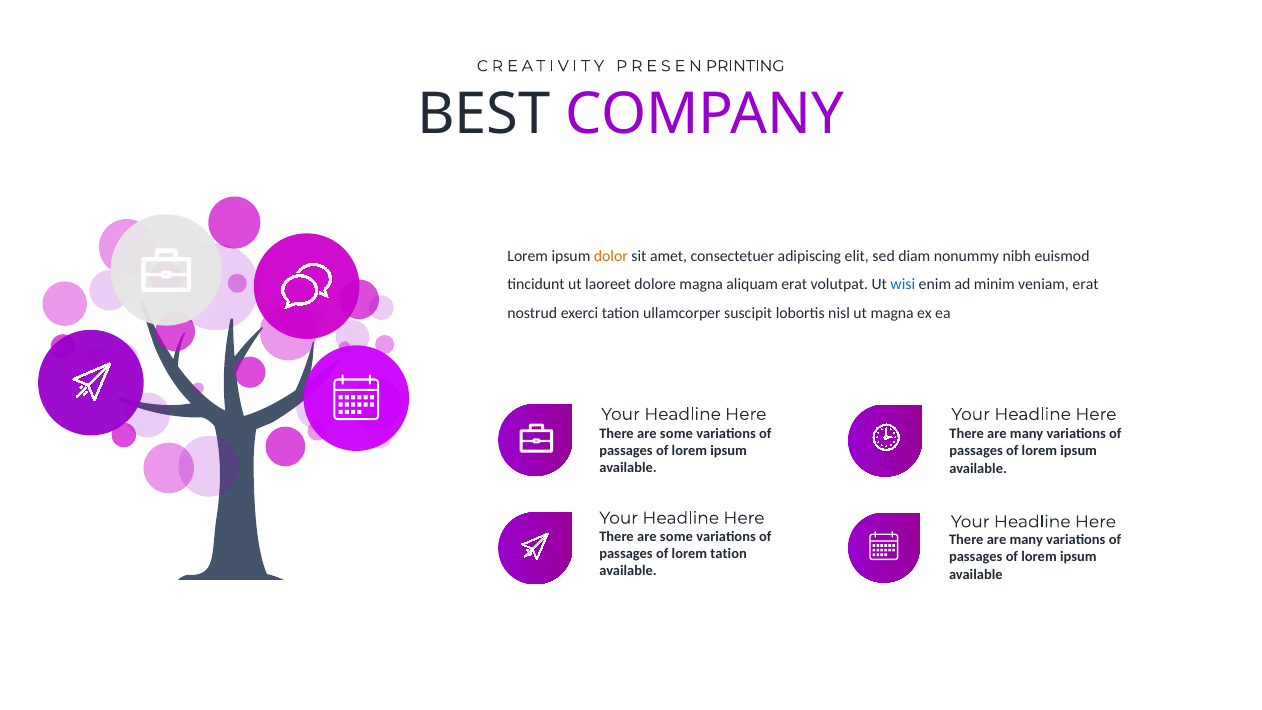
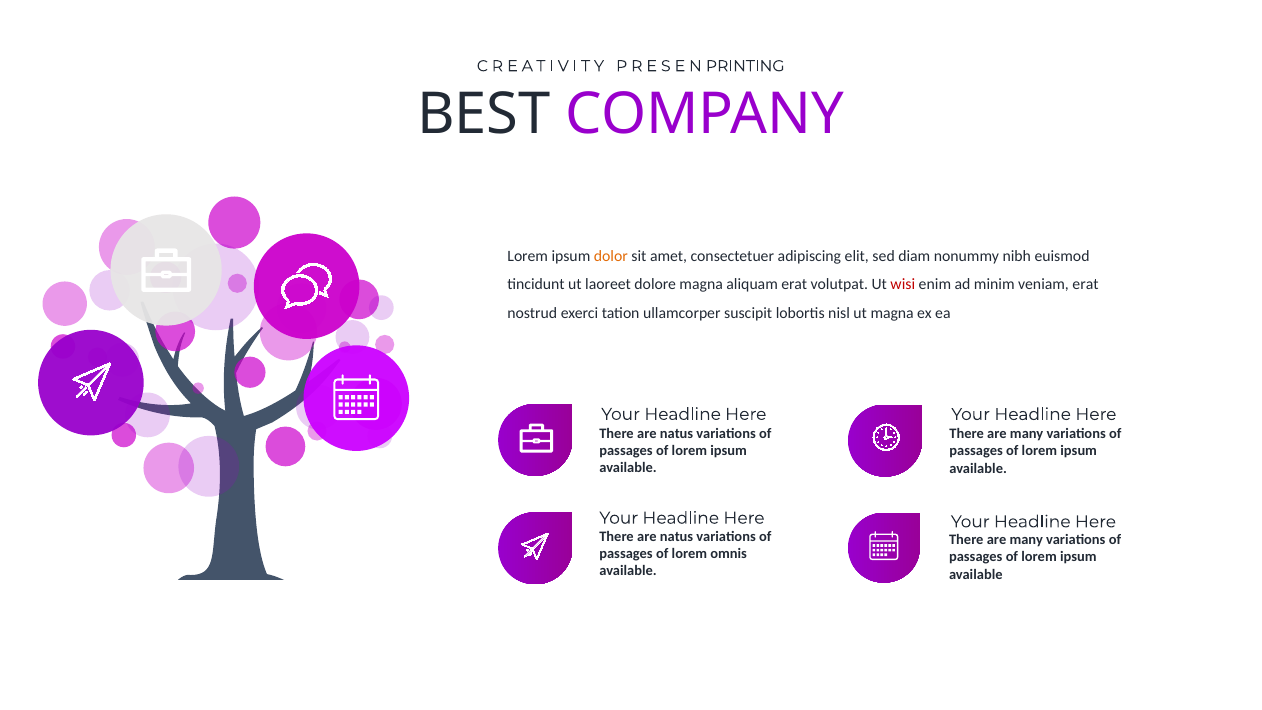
wisi colour: blue -> red
some at (676, 433): some -> natus
some at (676, 536): some -> natus
lorem tation: tation -> omnis
